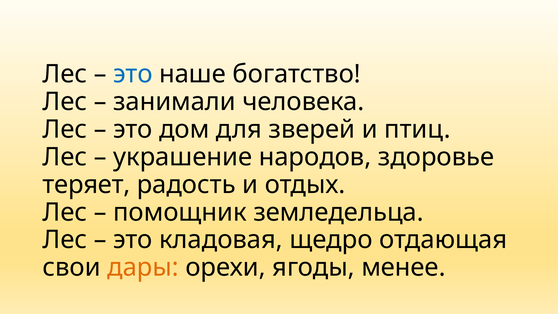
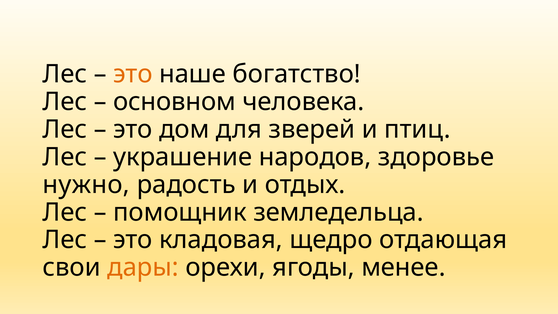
это at (133, 74) colour: blue -> orange
занимали: занимали -> основном
теряет: теряет -> нужно
